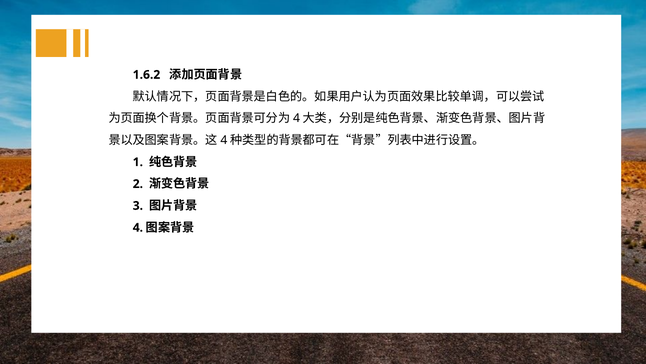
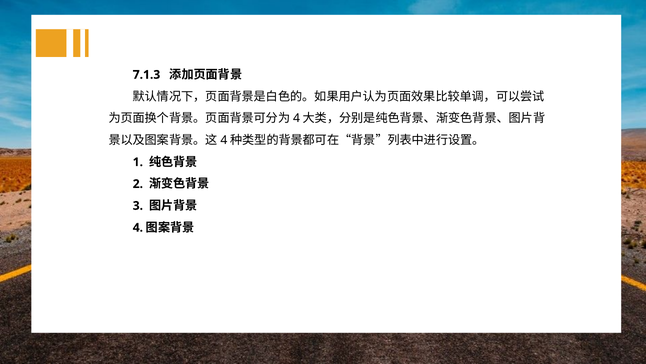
1.6.2: 1.6.2 -> 7.1.3
